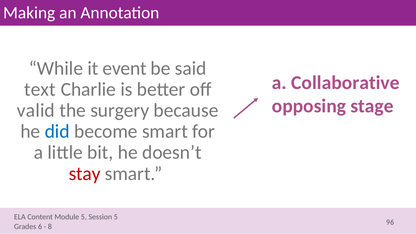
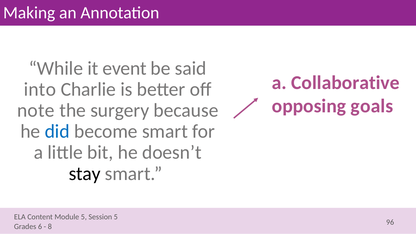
text: text -> into
stage: stage -> goals
valid: valid -> note
stay colour: red -> black
